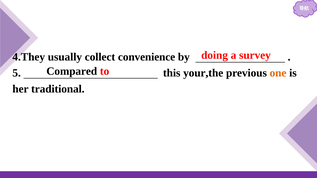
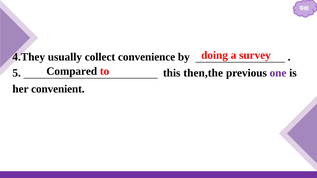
your,the: your,the -> then,the
one colour: orange -> purple
traditional: traditional -> convenient
